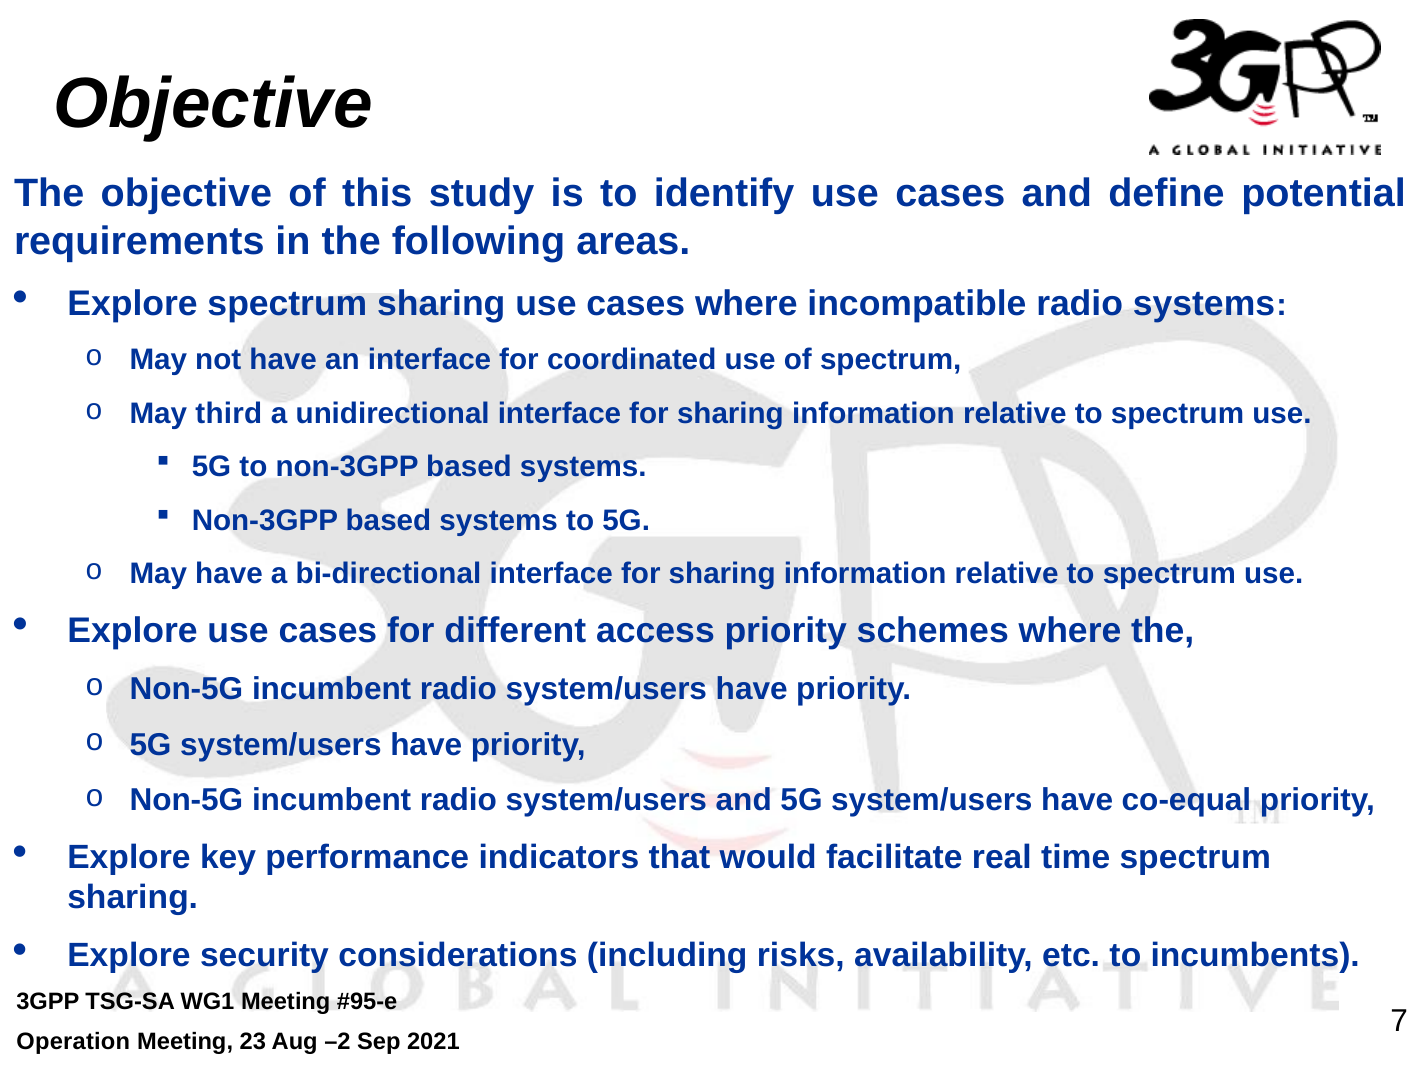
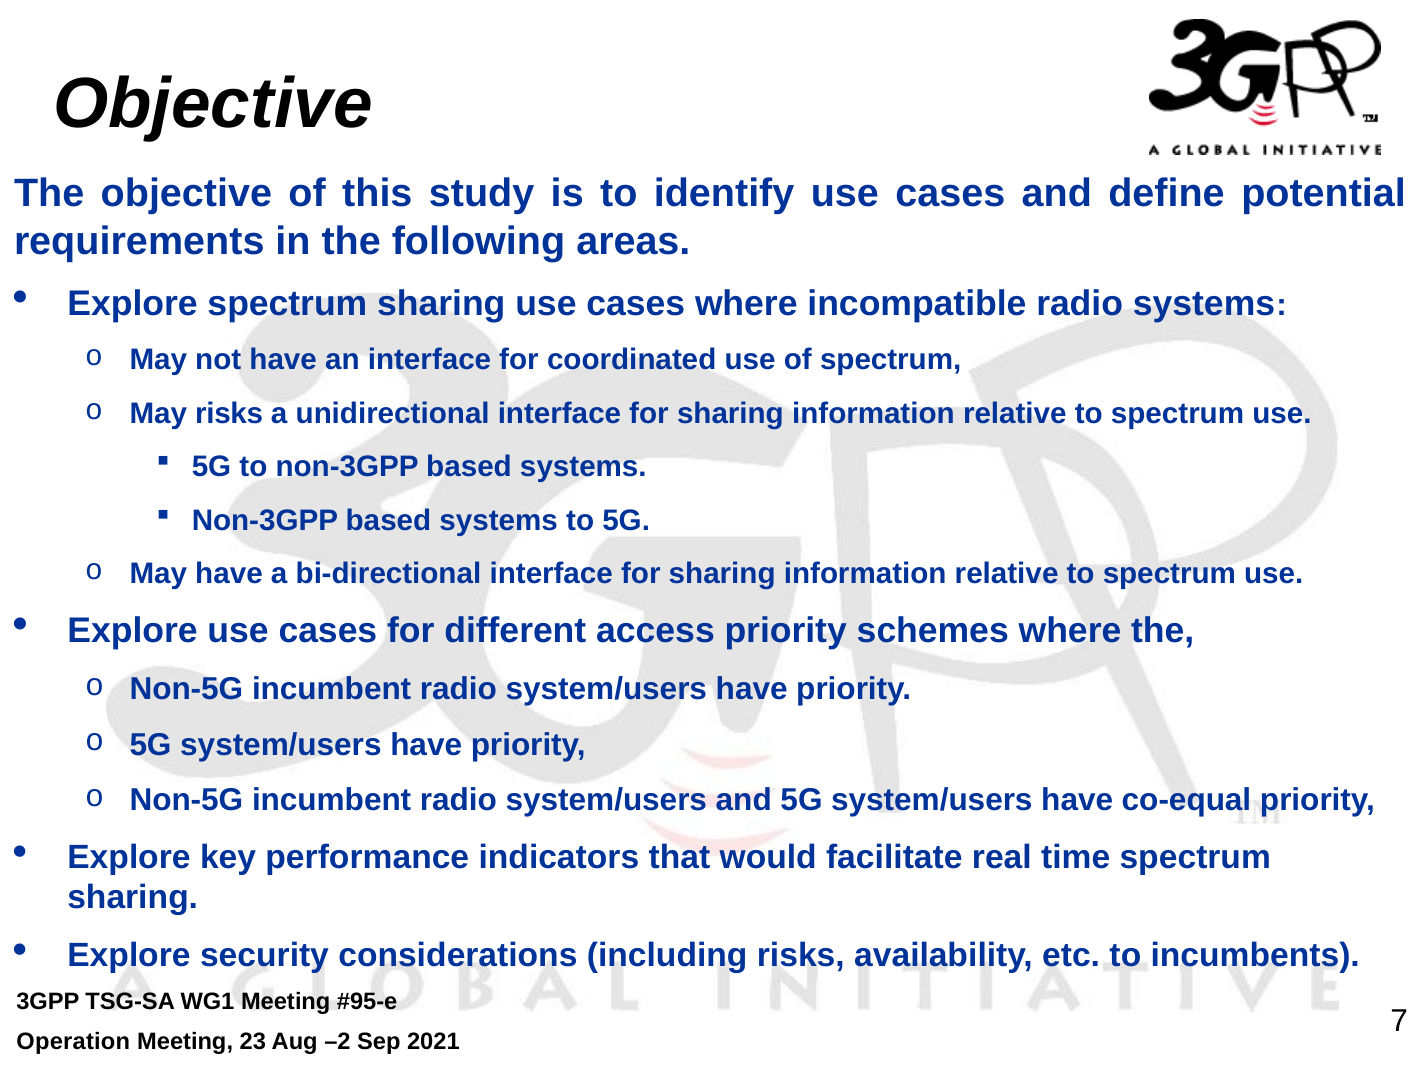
May third: third -> risks
